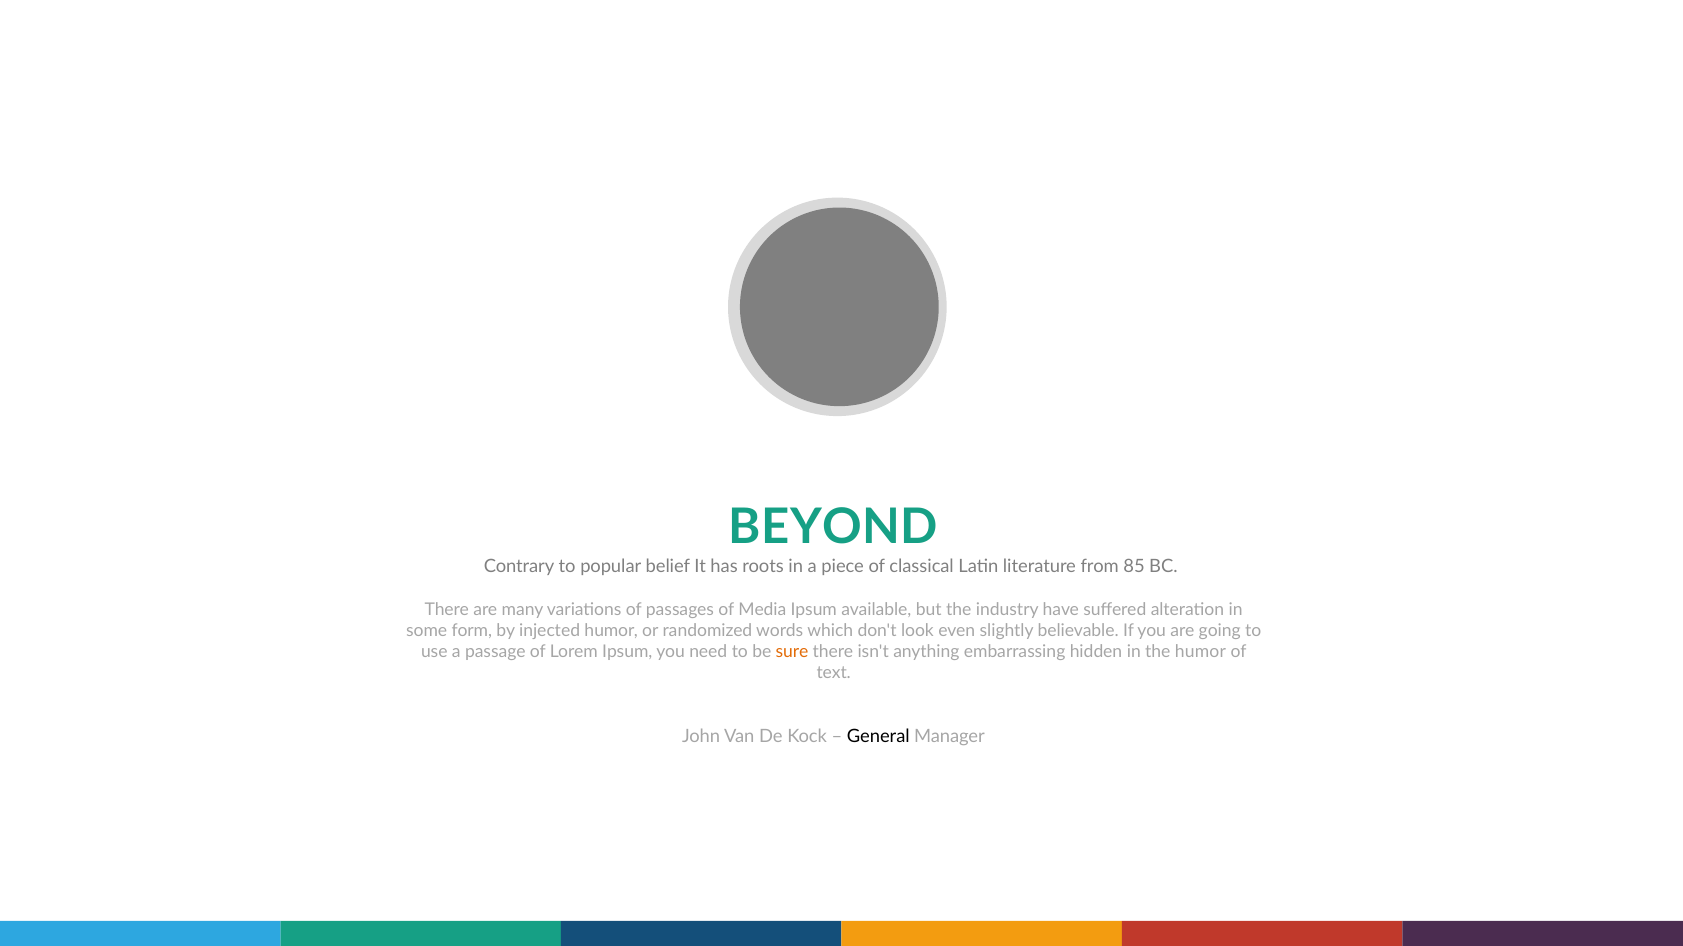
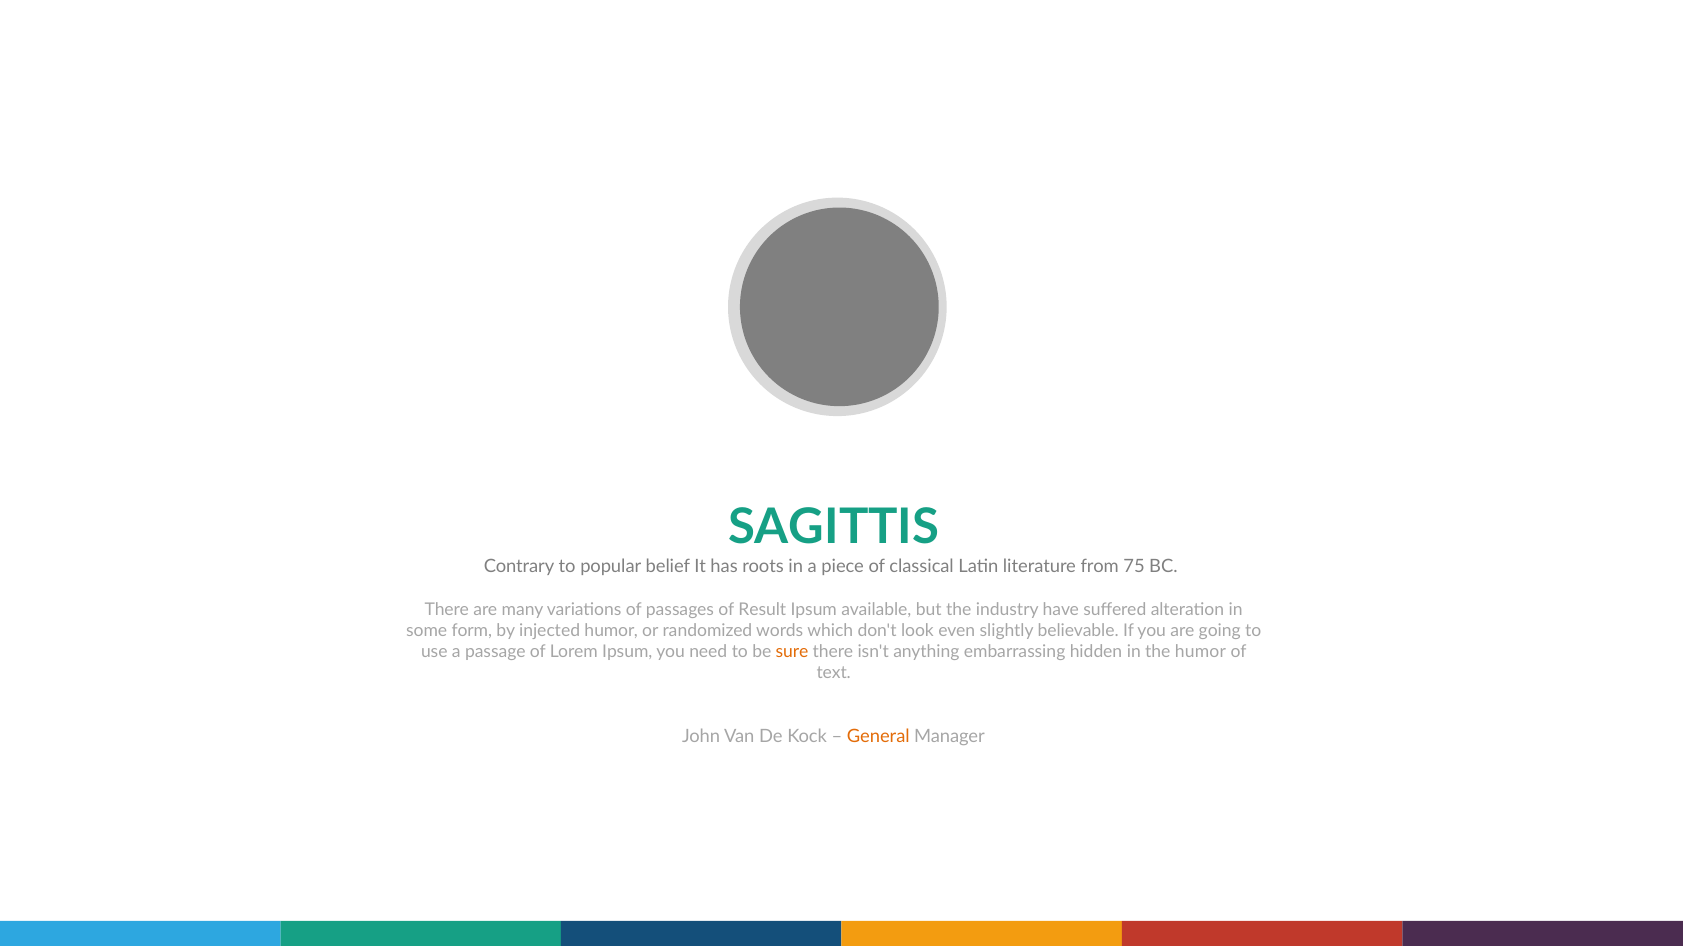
BEYOND: BEYOND -> SAGITTIS
85: 85 -> 75
Media: Media -> Result
General colour: black -> orange
